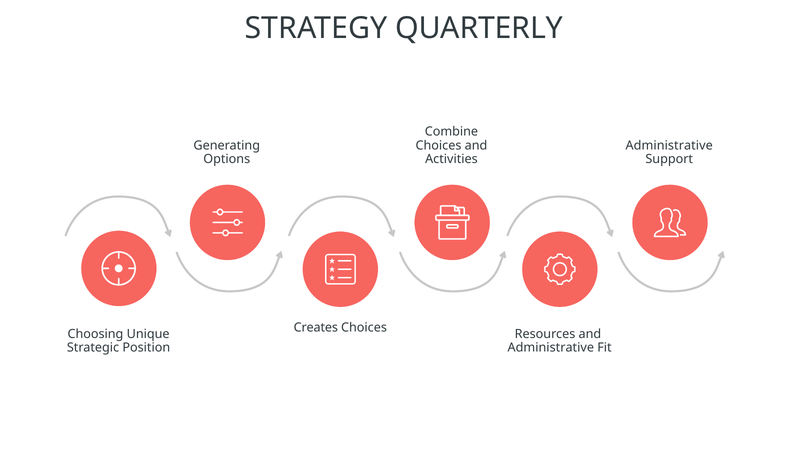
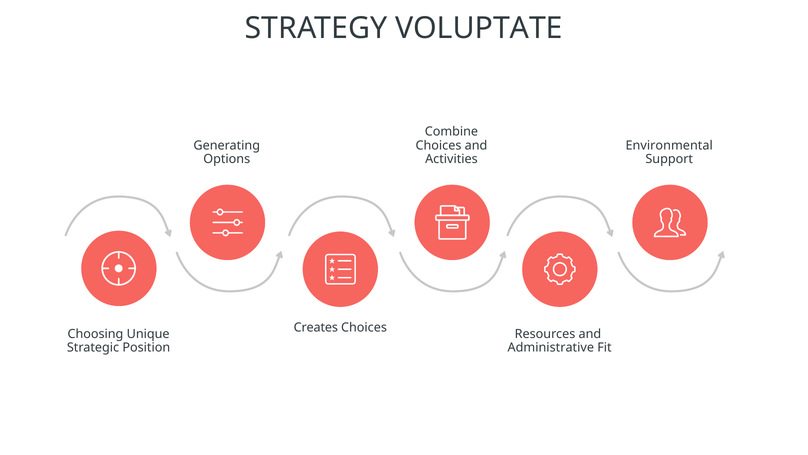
QUARTERLY: QUARTERLY -> VOLUPTATE
Administrative at (669, 145): Administrative -> Environmental
